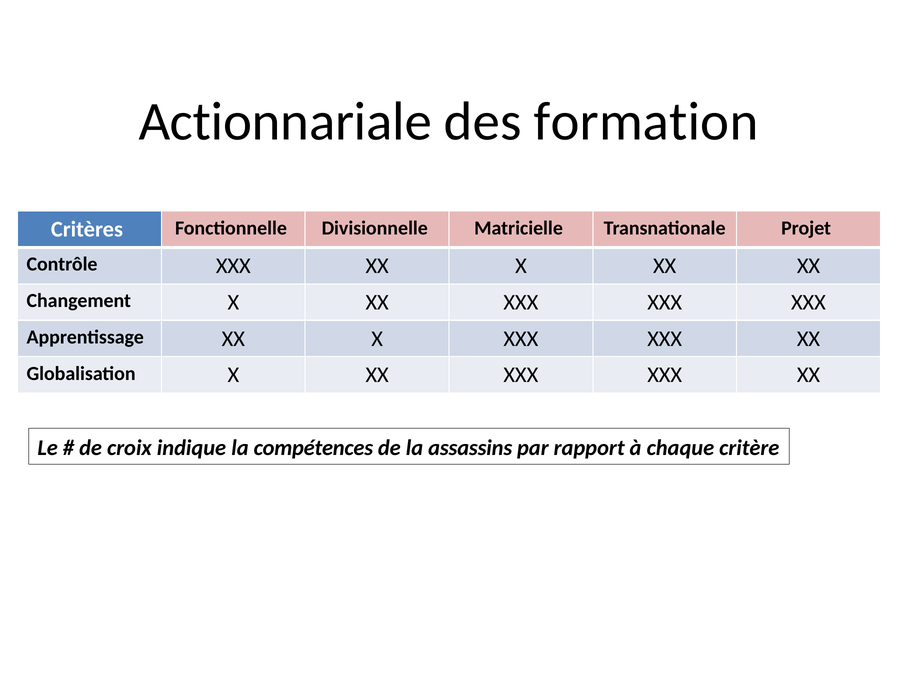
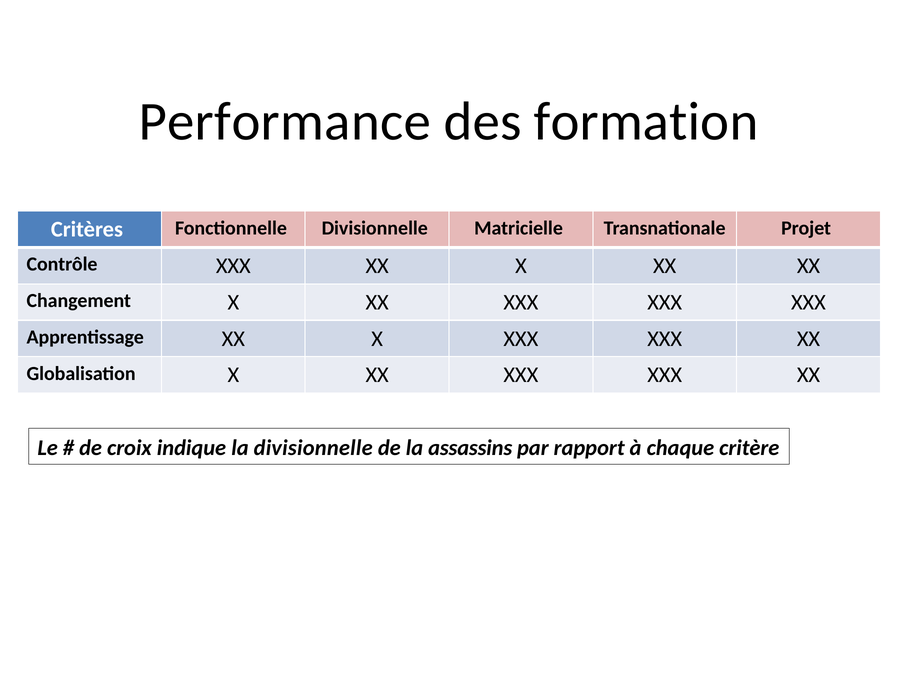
Actionnariale: Actionnariale -> Performance
la compétences: compétences -> divisionnelle
